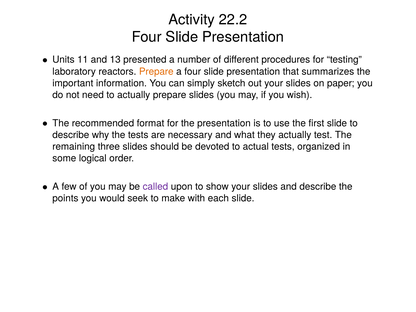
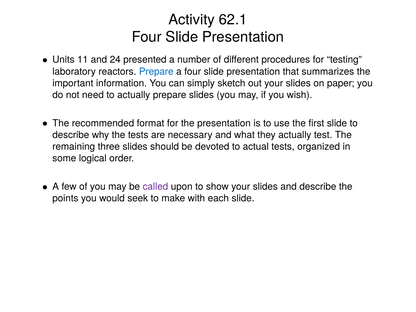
22.2: 22.2 -> 62.1
13: 13 -> 24
Prepare at (156, 71) colour: orange -> blue
